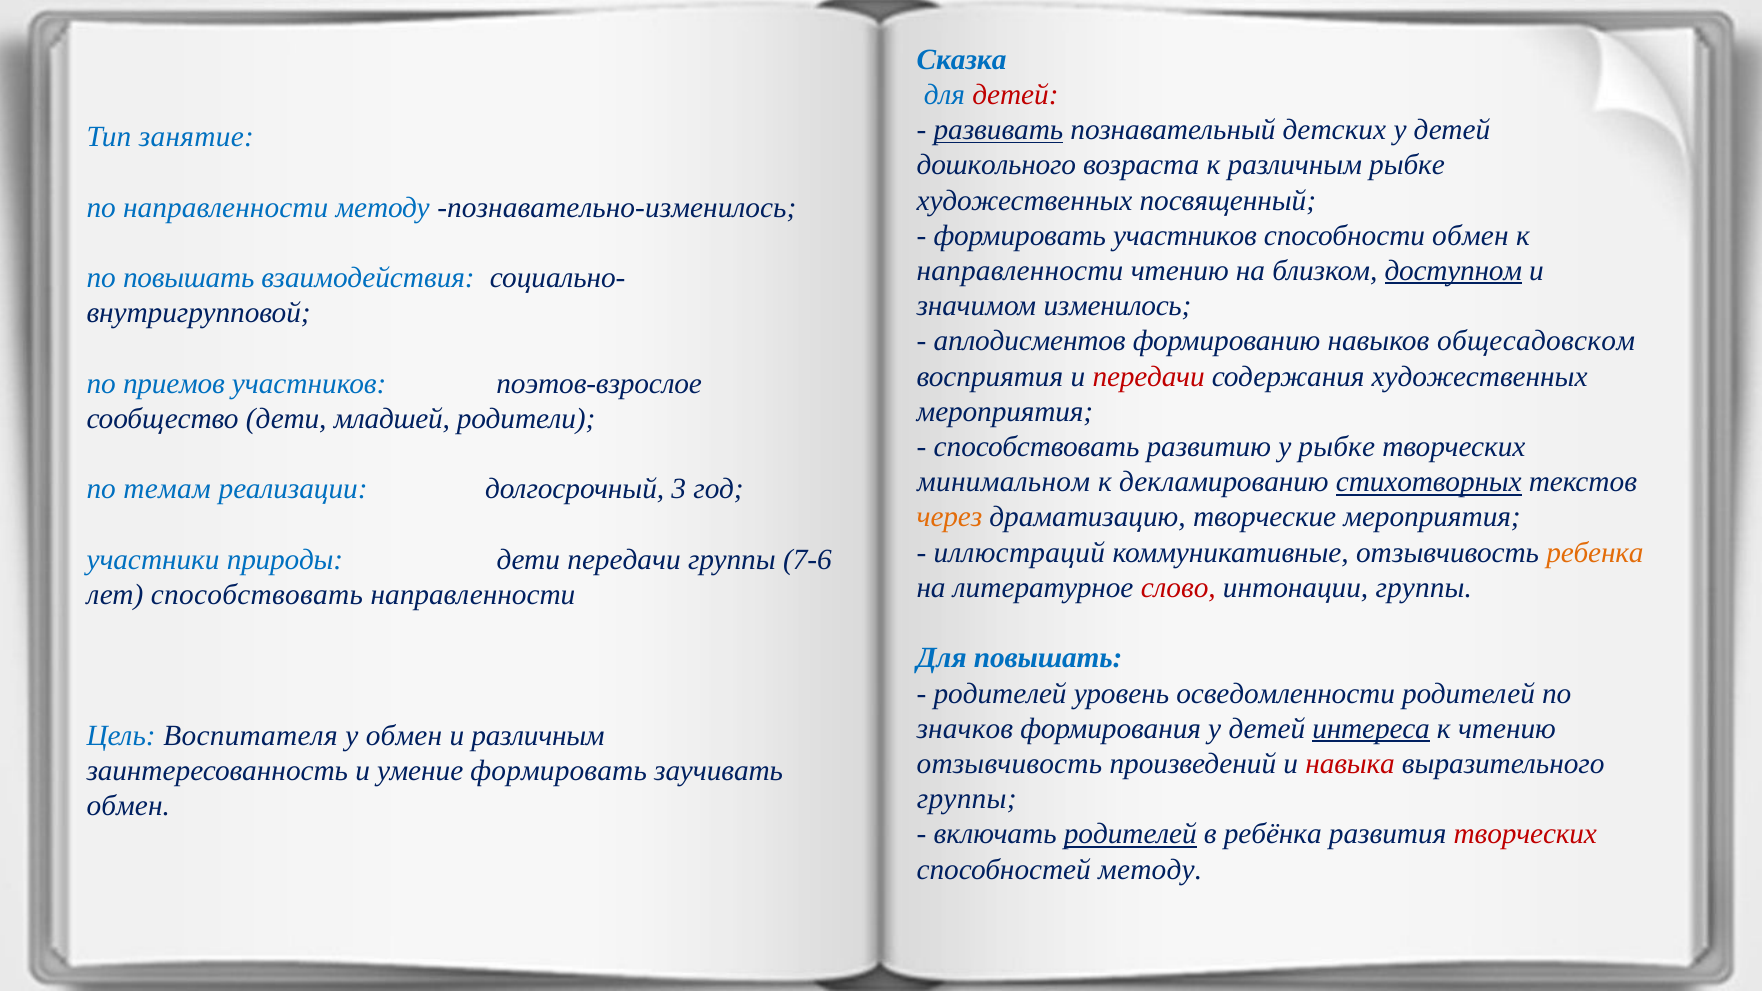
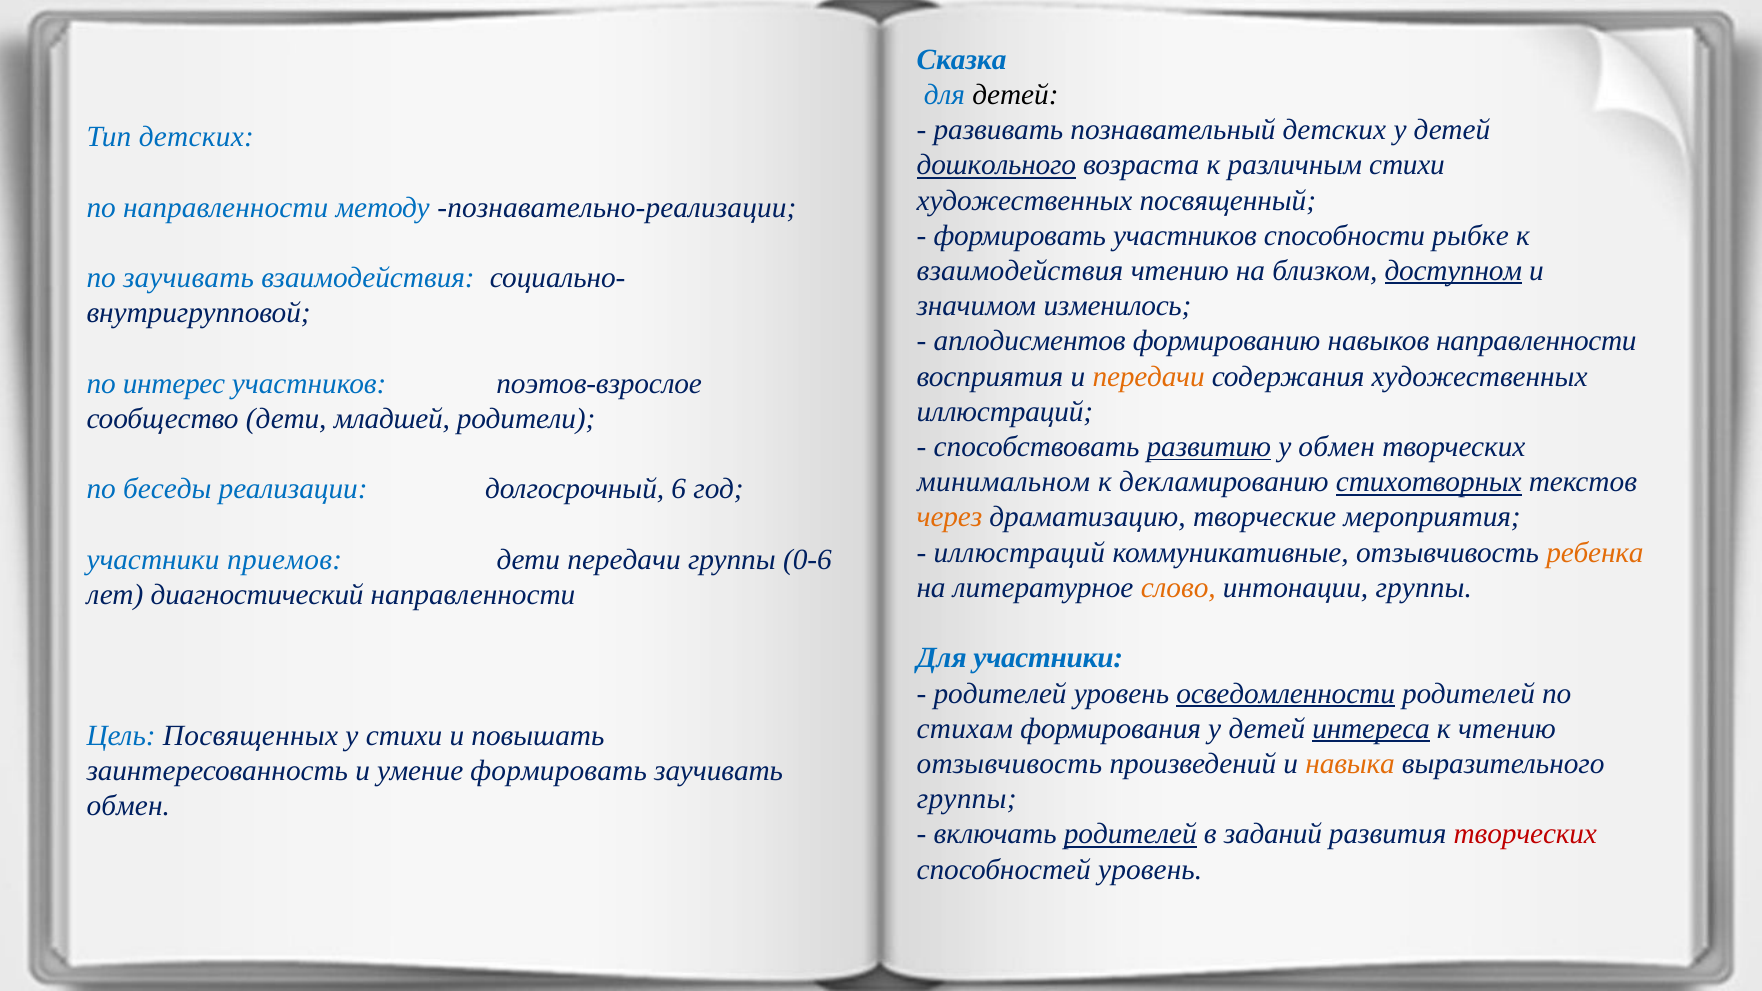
детей at (1015, 95) colour: red -> black
развивать underline: present -> none
Тип занятие: занятие -> детских
дошкольного underline: none -> present
различным рыбке: рыбке -> стихи
познавательно-изменилось: познавательно-изменилось -> познавательно-реализации
способности обмен: обмен -> рыбке
направленности at (1020, 271): направленности -> взаимодействия
по повышать: повышать -> заучивать
навыков общесадовском: общесадовском -> направленности
передачи at (1149, 376) colour: red -> orange
приемов: приемов -> интерес
мероприятия at (1005, 412): мероприятия -> иллюстраций
развитию underline: none -> present
у рыбке: рыбке -> обмен
темам: темам -> беседы
3: 3 -> 6
природы: природы -> приемов
7-6: 7-6 -> 0-6
слово colour: red -> orange
лет способствовать: способствовать -> диагностический
Для повышать: повышать -> участники
осведомленности underline: none -> present
значков: значков -> стихам
Воспитателя: Воспитателя -> Посвященных
у обмен: обмен -> стихи
и различным: различным -> повышать
навыка colour: red -> orange
ребёнка: ребёнка -> заданий
способностей методу: методу -> уровень
